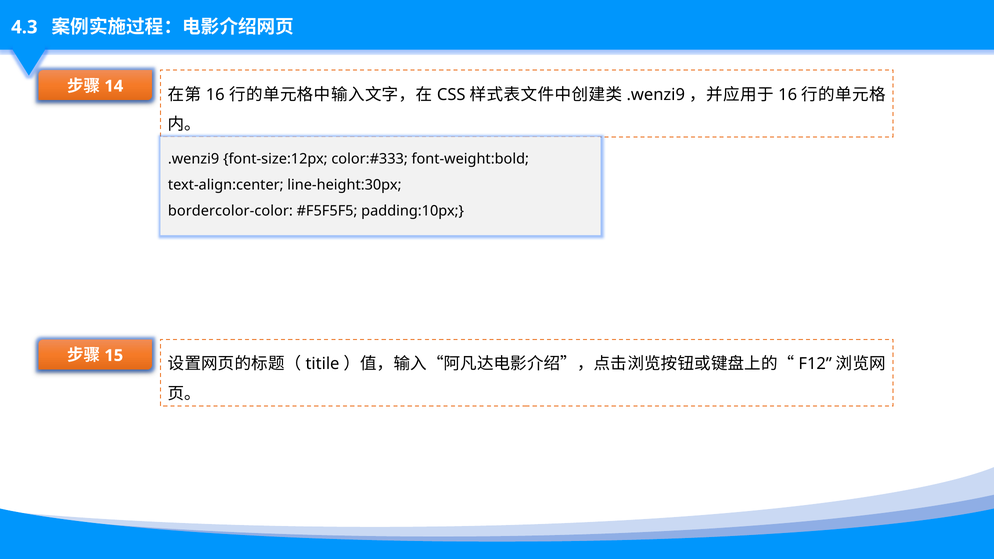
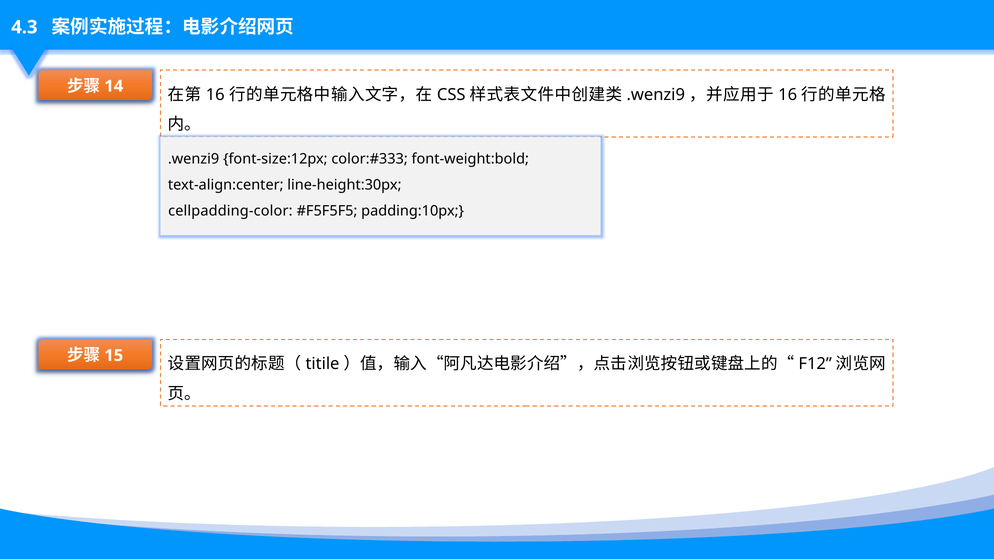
bordercolor-color: bordercolor-color -> cellpadding-color
